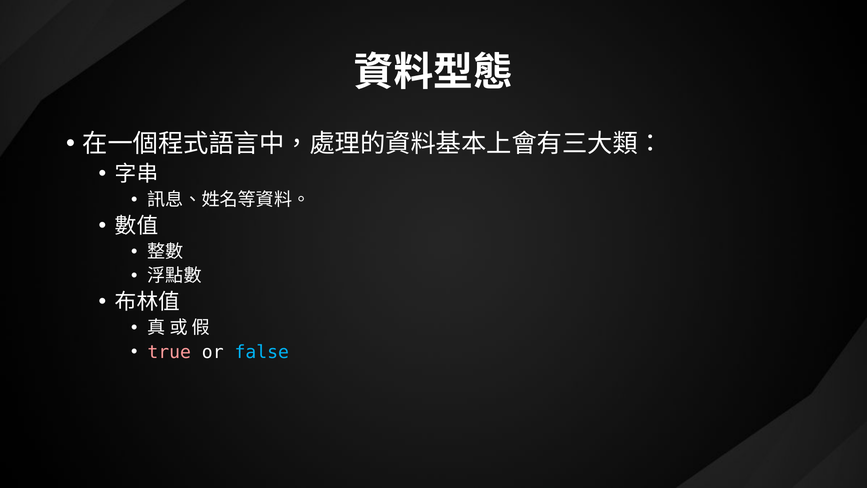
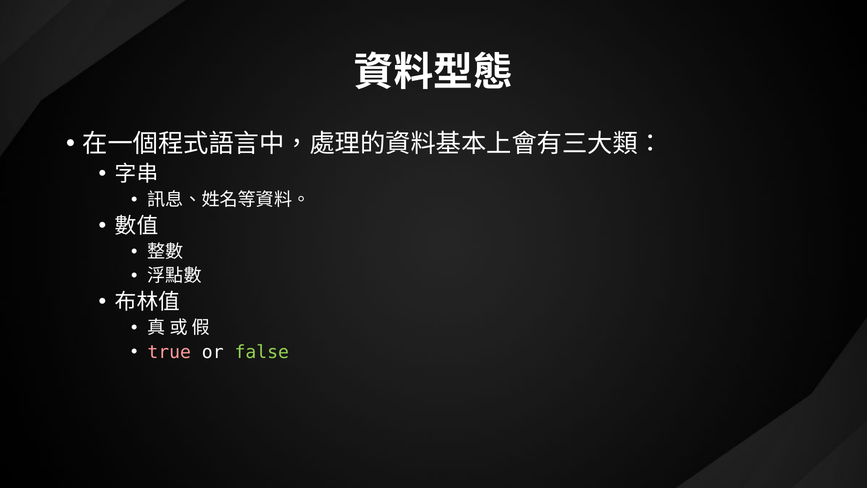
false colour: light blue -> light green
